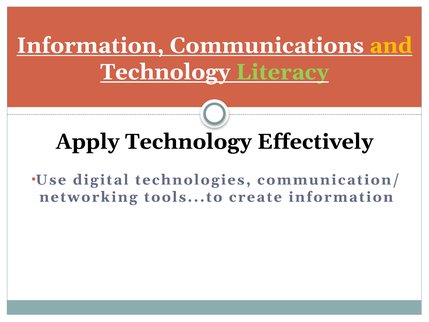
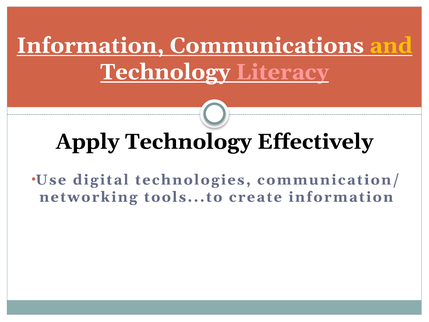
Literacy colour: light green -> pink
